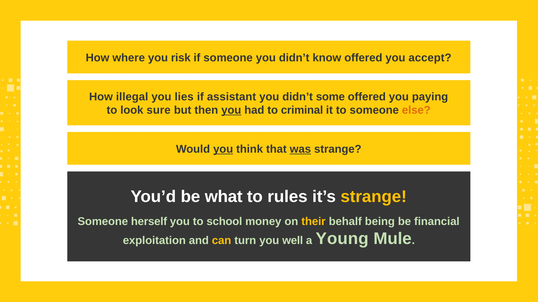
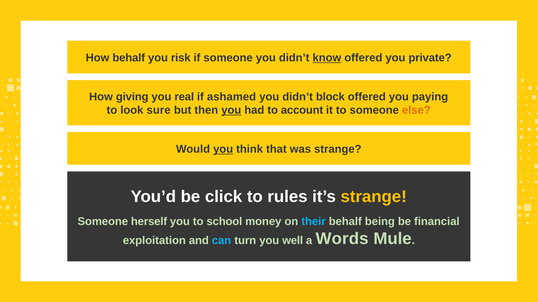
How where: where -> behalf
know underline: none -> present
accept: accept -> private
illegal: illegal -> giving
lies: lies -> real
assistant: assistant -> ashamed
some: some -> block
criminal: criminal -> account
was underline: present -> none
what: what -> click
their colour: yellow -> light blue
can colour: yellow -> light blue
Young: Young -> Words
